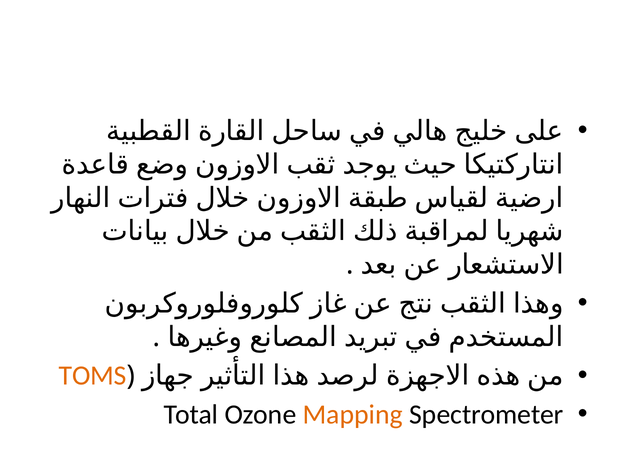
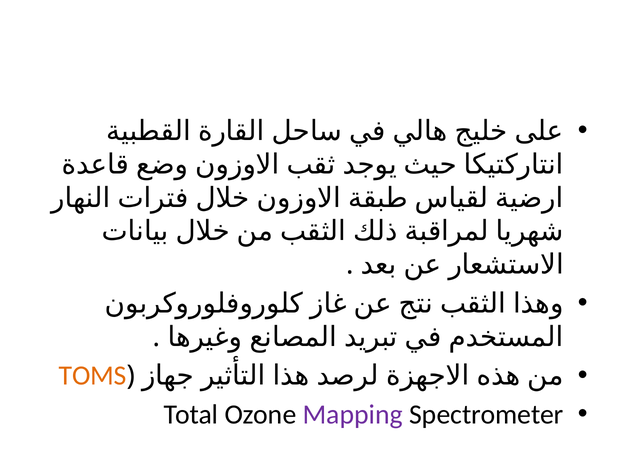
Mapping colour: orange -> purple
